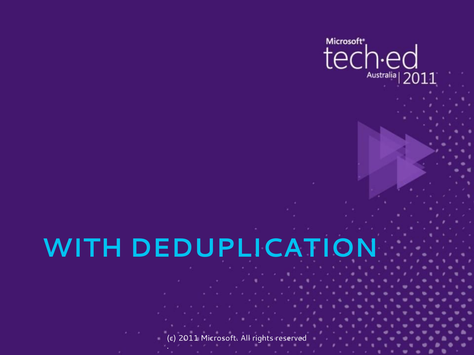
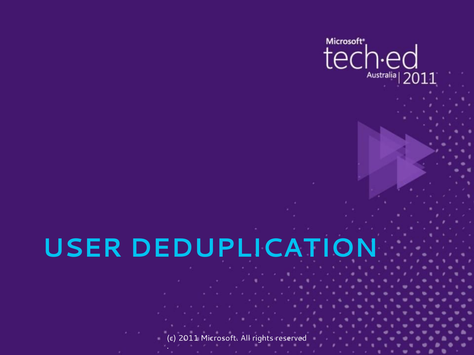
WITH: WITH -> USER
